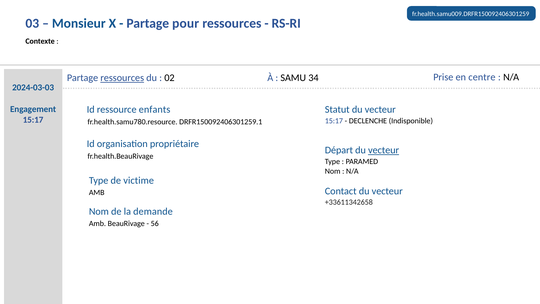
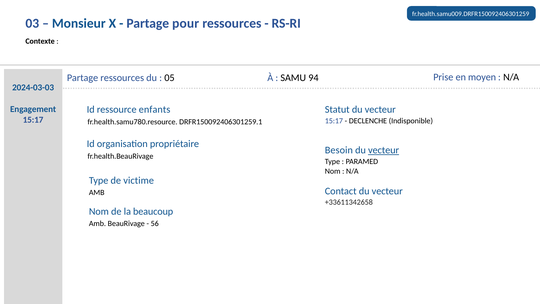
ressources at (122, 78) underline: present -> none
02: 02 -> 05
34: 34 -> 94
centre: centre -> moyen
Départ: Départ -> Besoin
demande: demande -> beaucoup
